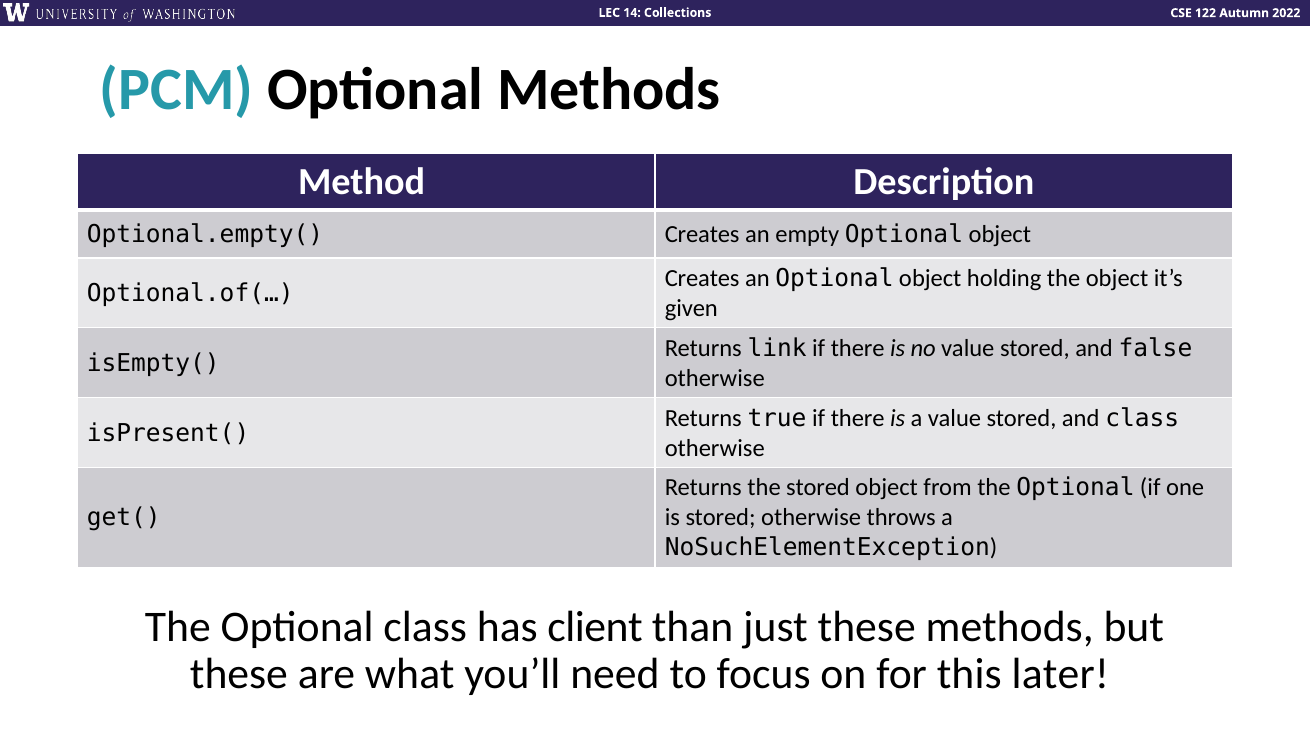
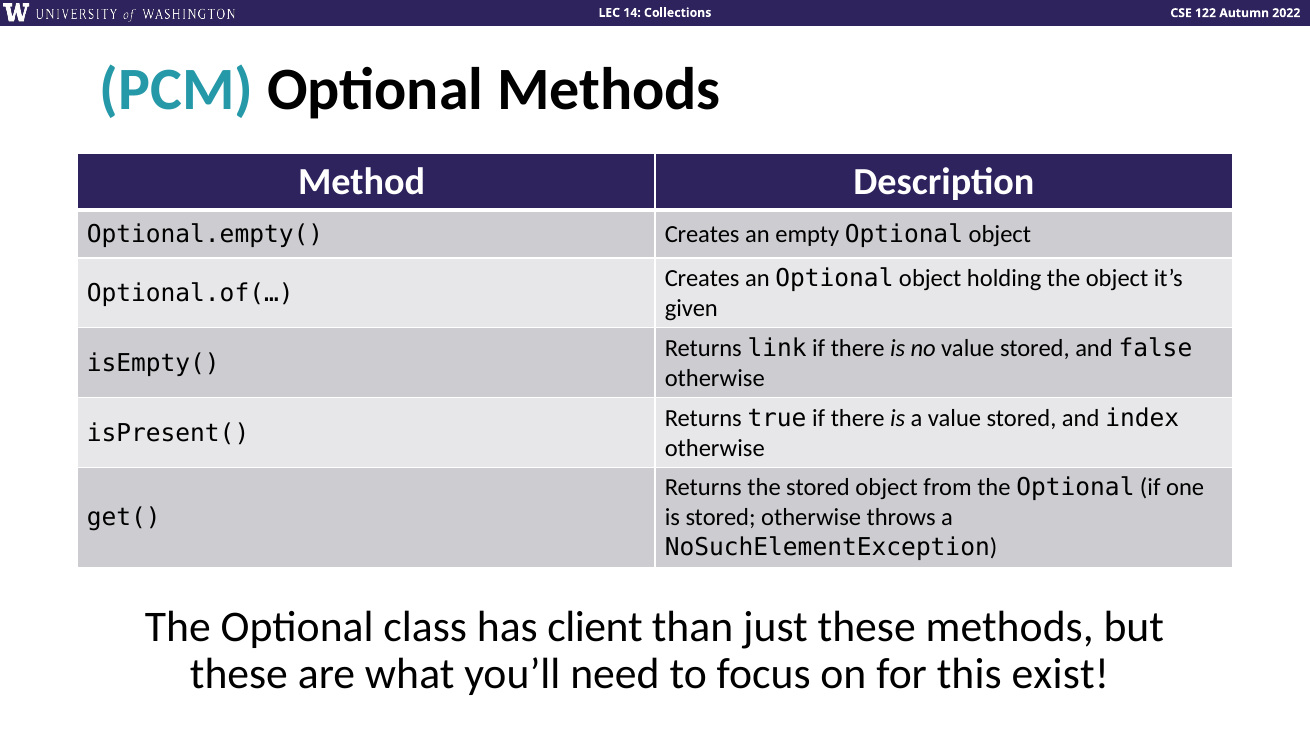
and class: class -> index
later: later -> exist
